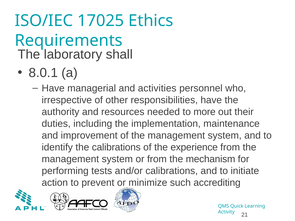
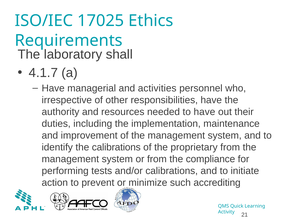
8.0.1: 8.0.1 -> 4.1.7
to more: more -> have
experience: experience -> proprietary
mechanism: mechanism -> compliance
